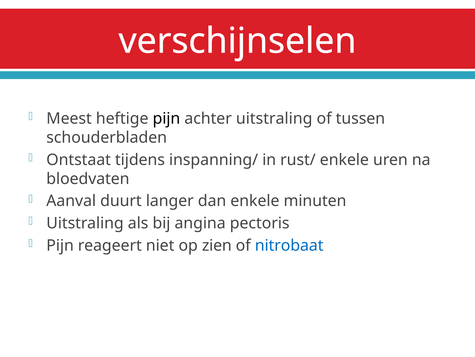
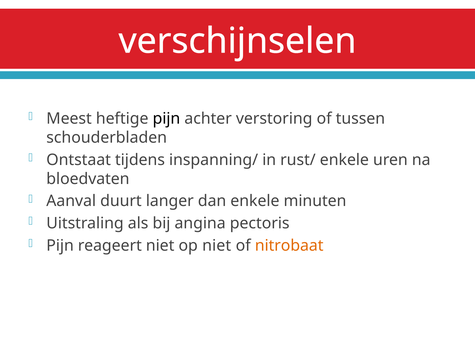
achter uitstraling: uitstraling -> verstoring
op zien: zien -> niet
nitrobaat colour: blue -> orange
